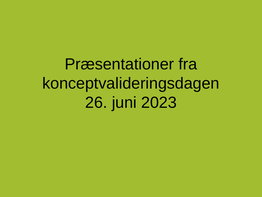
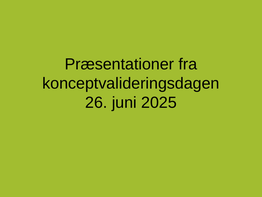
2023: 2023 -> 2025
